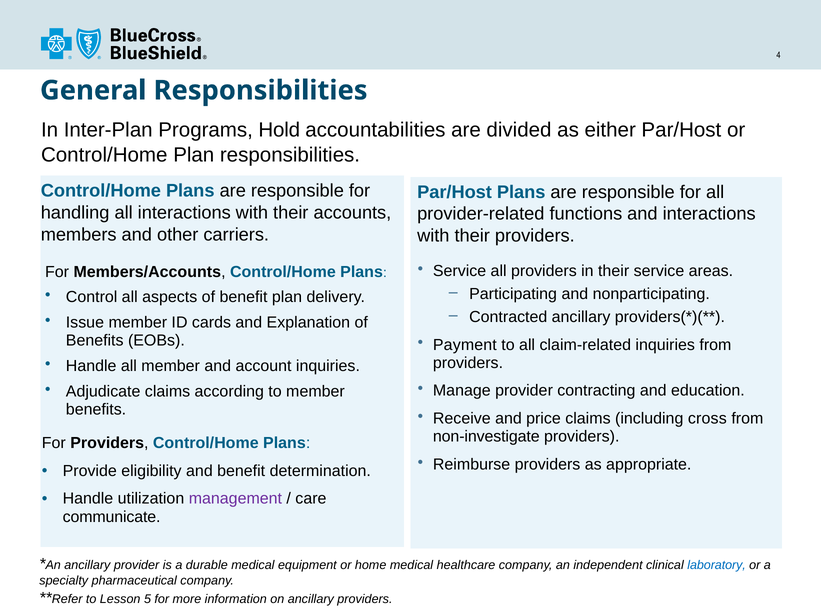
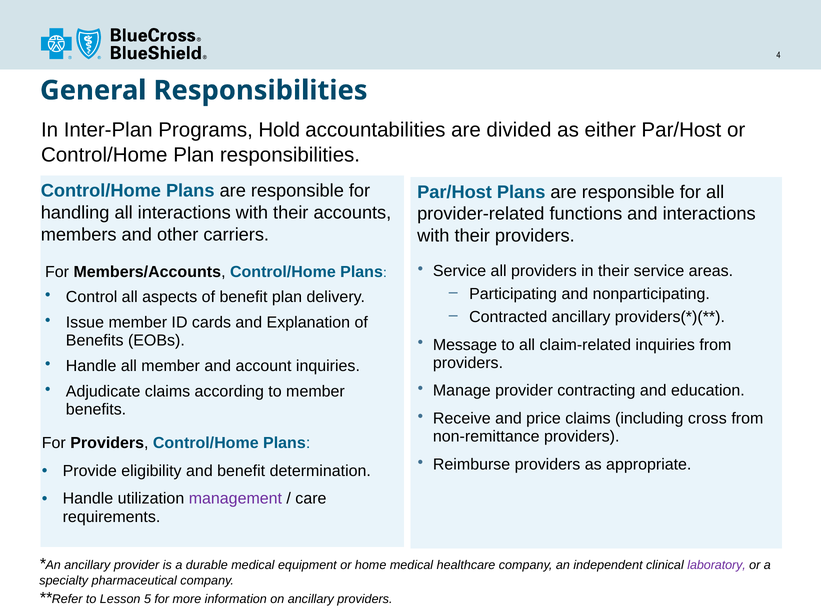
Payment: Payment -> Message
non-investigate: non-investigate -> non-remittance
communicate: communicate -> requirements
laboratory colour: blue -> purple
